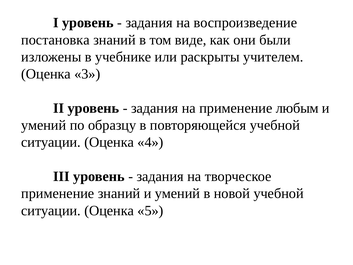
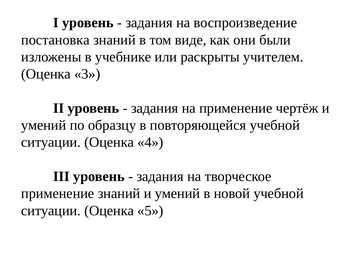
любым: любым -> чертёж
